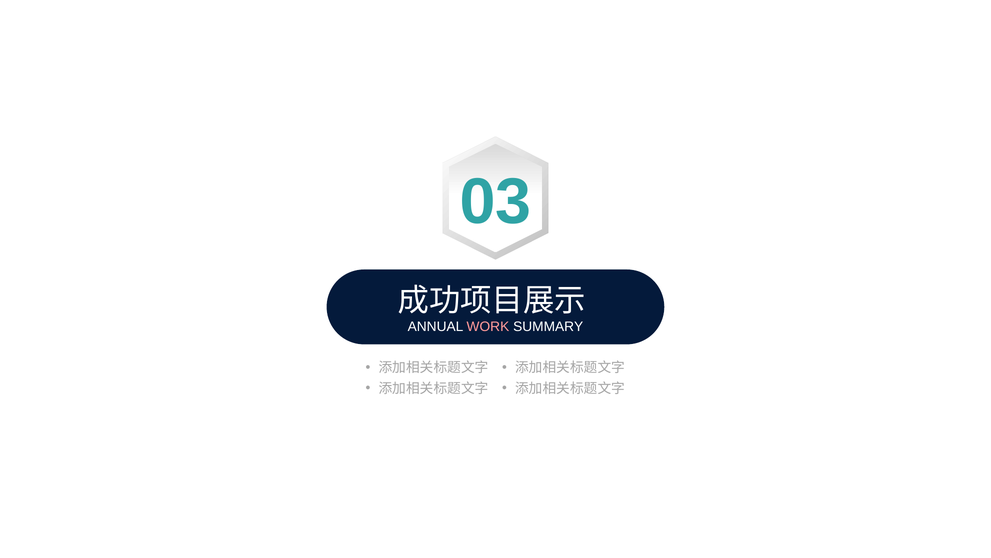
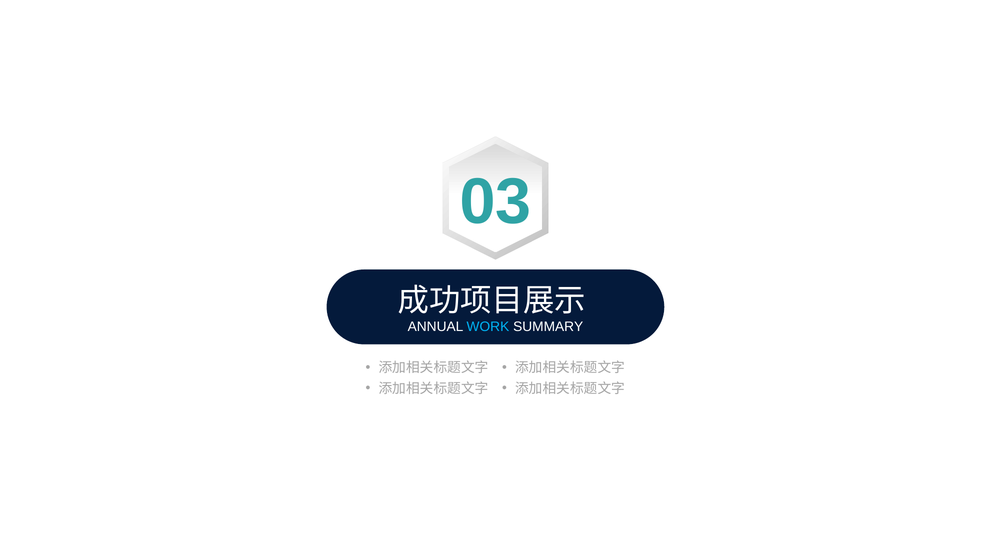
WORK colour: pink -> light blue
